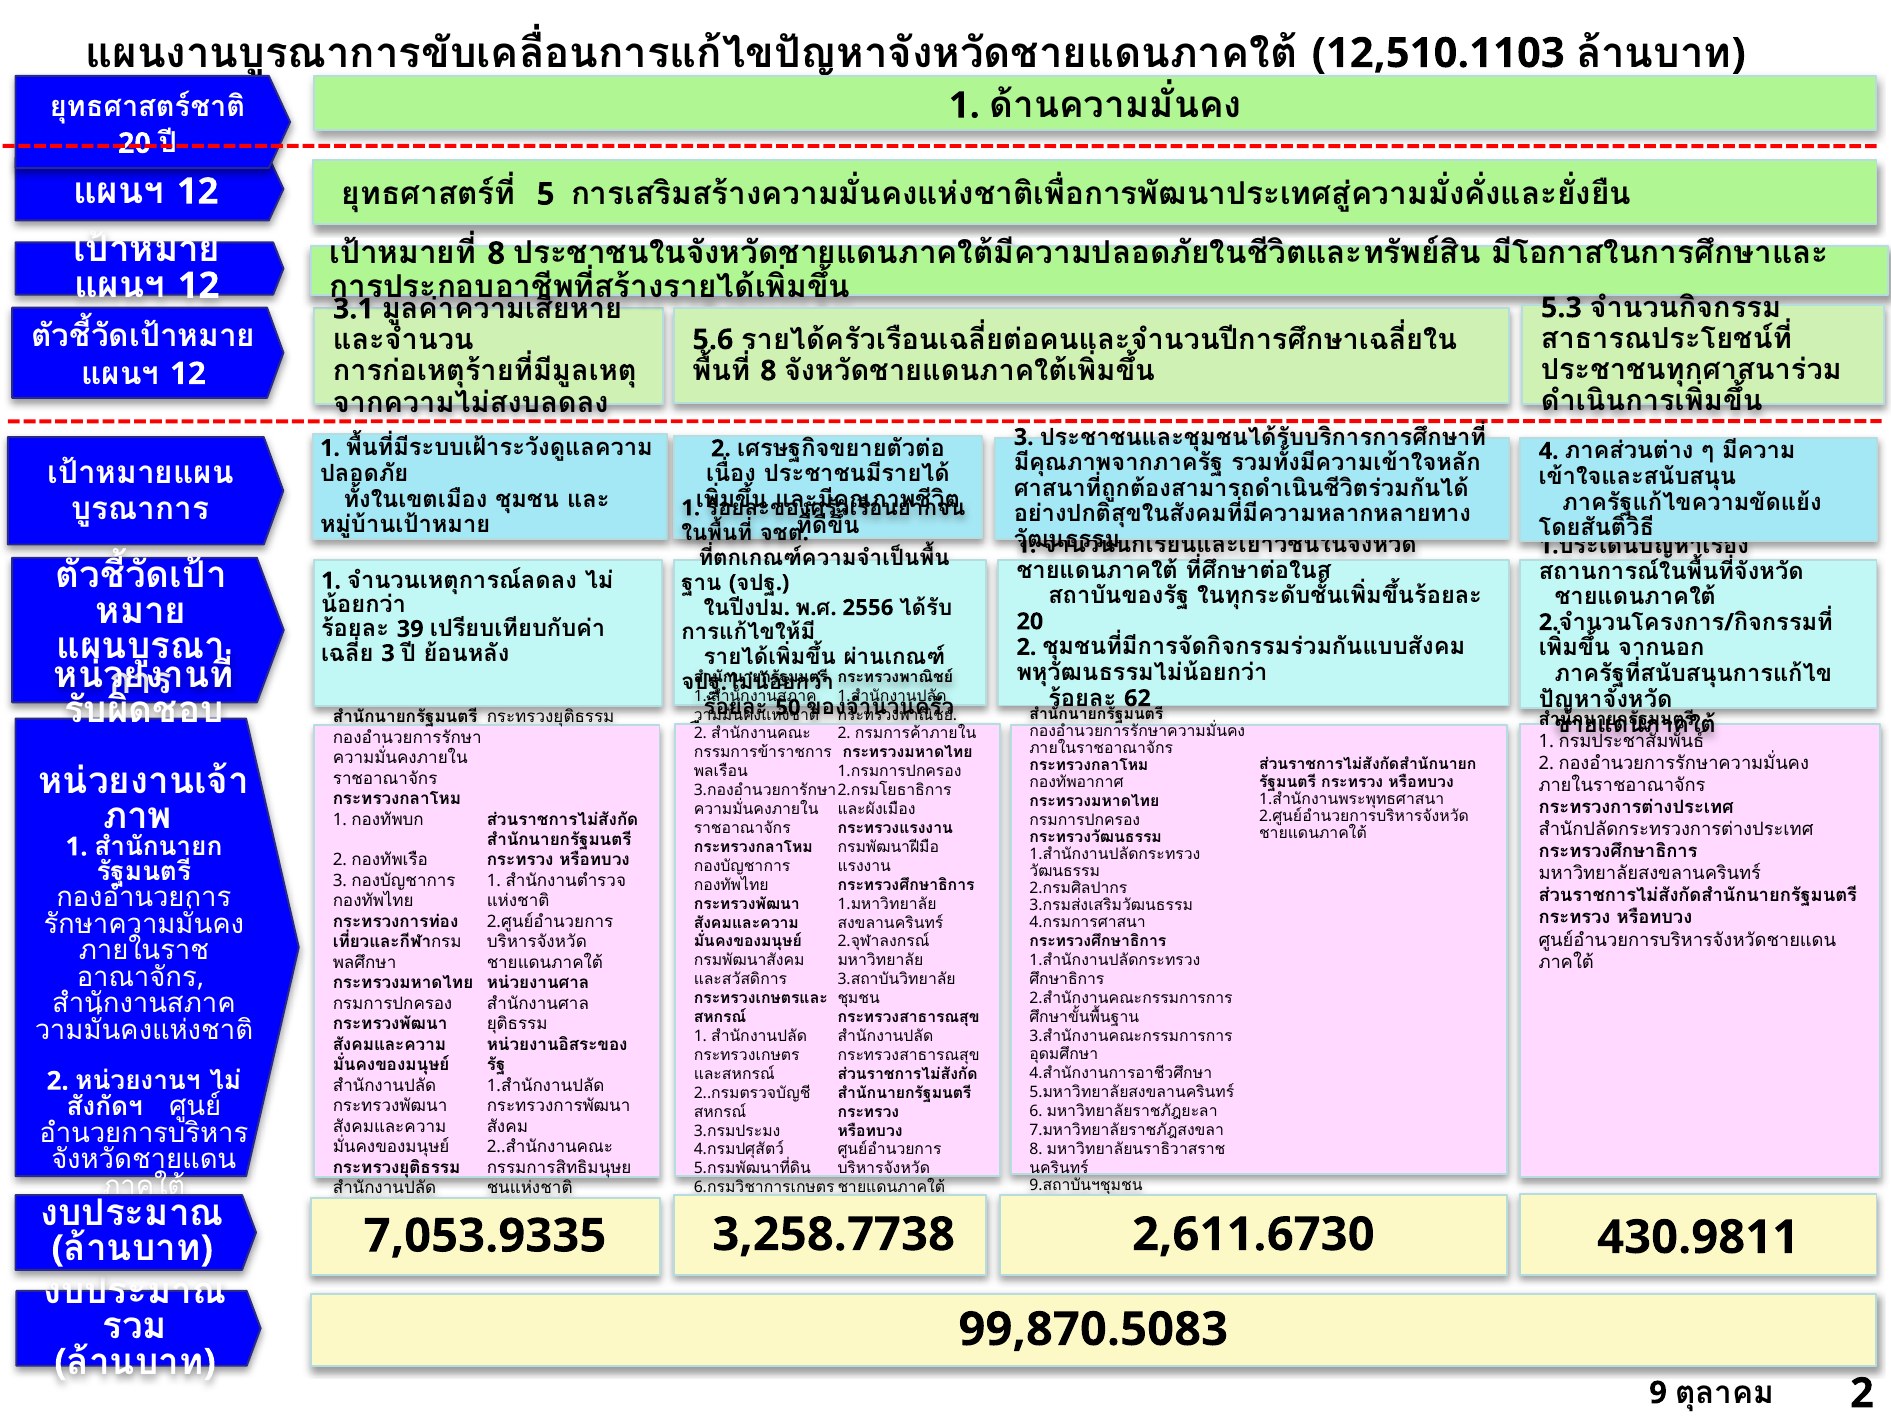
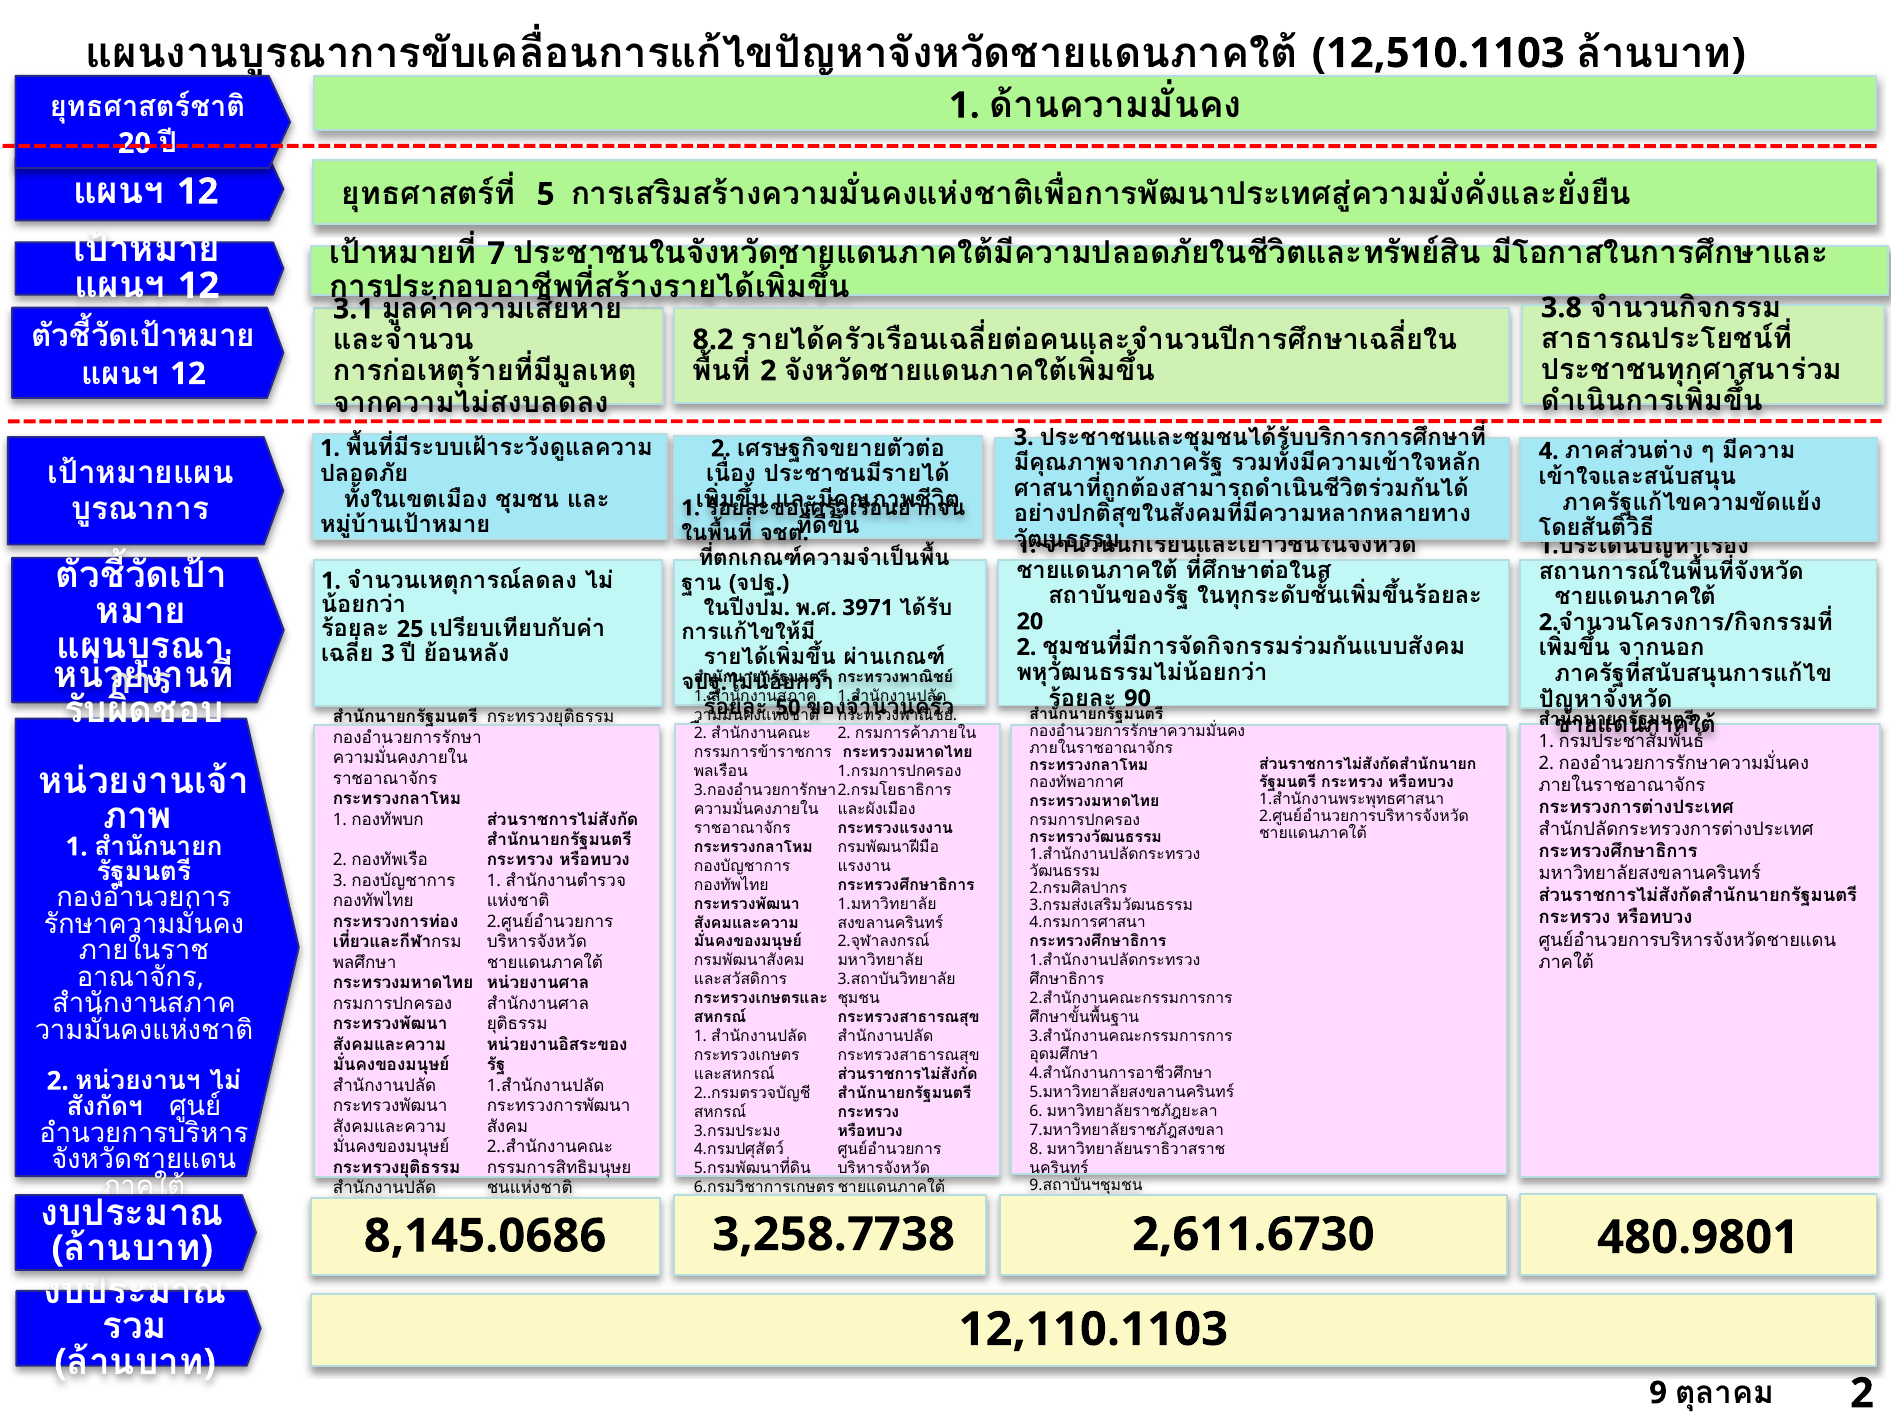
8 at (496, 254): 8 -> 7
5.3: 5.3 -> 3.8
5.6: 5.6 -> 8.2
8 at (768, 371): 8 -> 2
2556: 2556 -> 3971
39: 39 -> 25
62: 62 -> 90
7,053.9335: 7,053.9335 -> 8,145.0686
430.9811: 430.9811 -> 480.9801
99,870.5083: 99,870.5083 -> 12,110.1103
